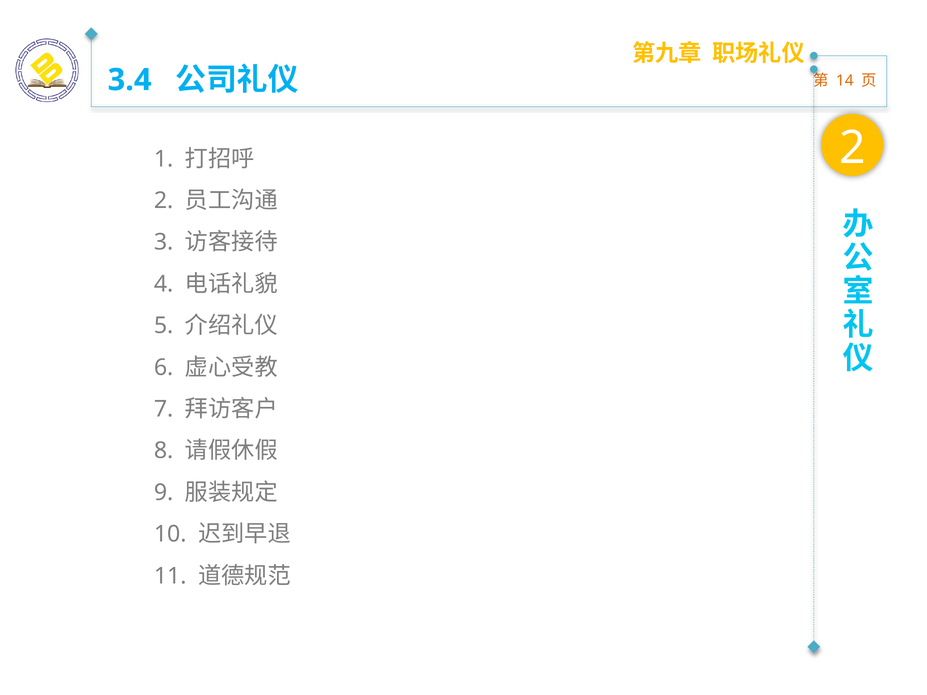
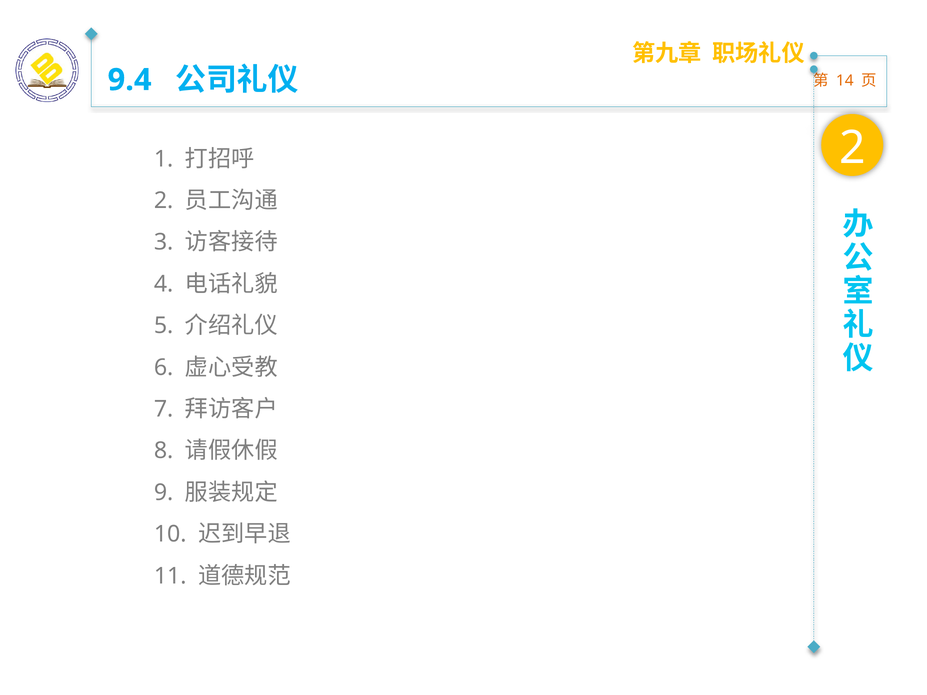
3.4: 3.4 -> 9.4
